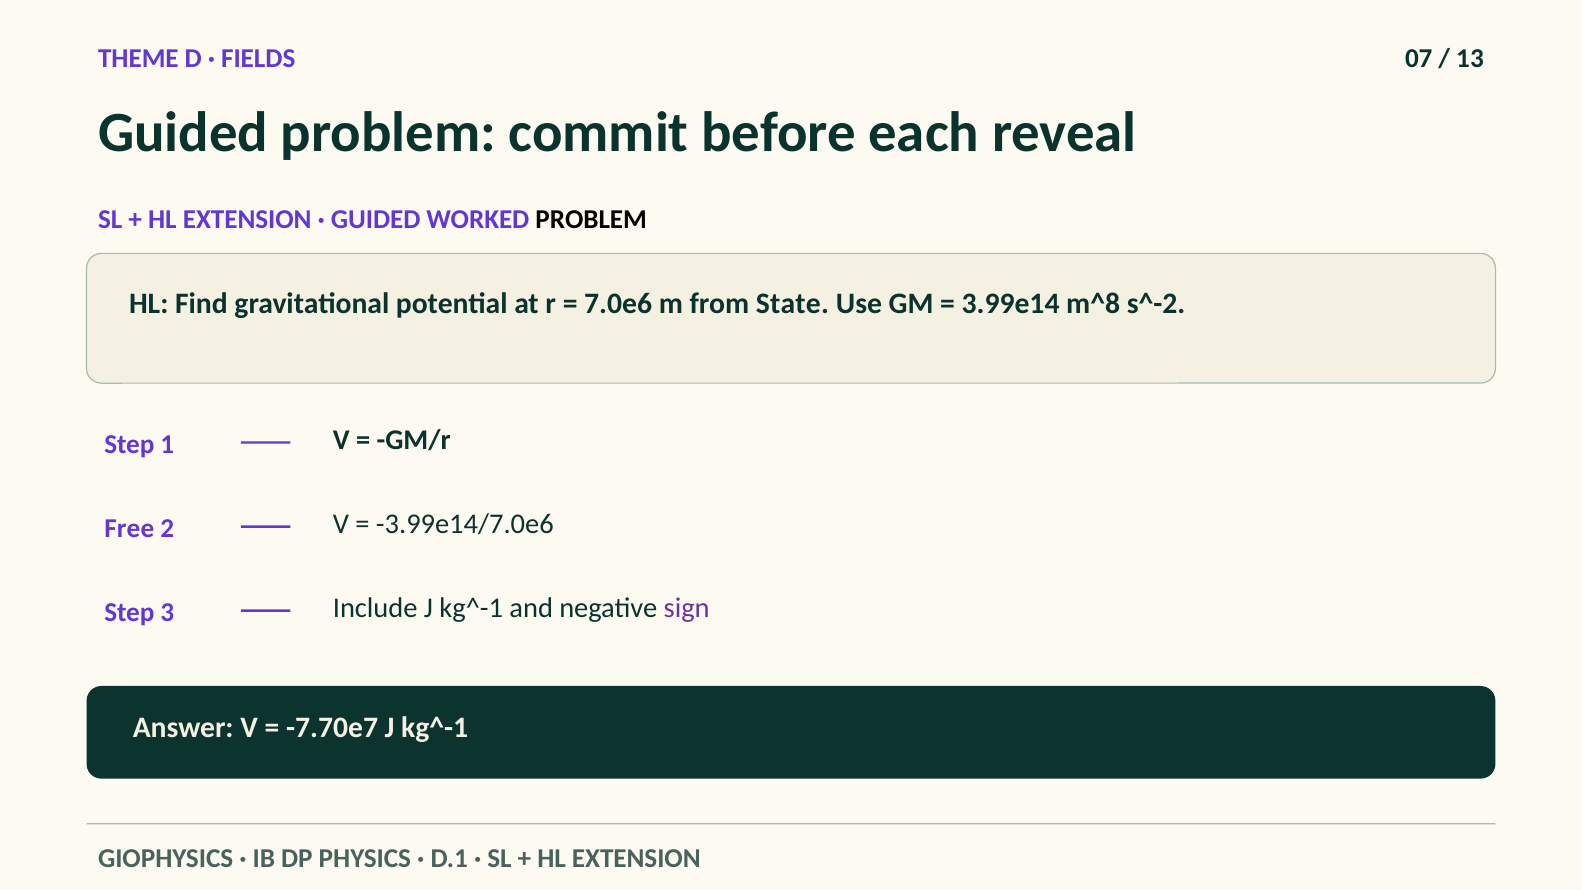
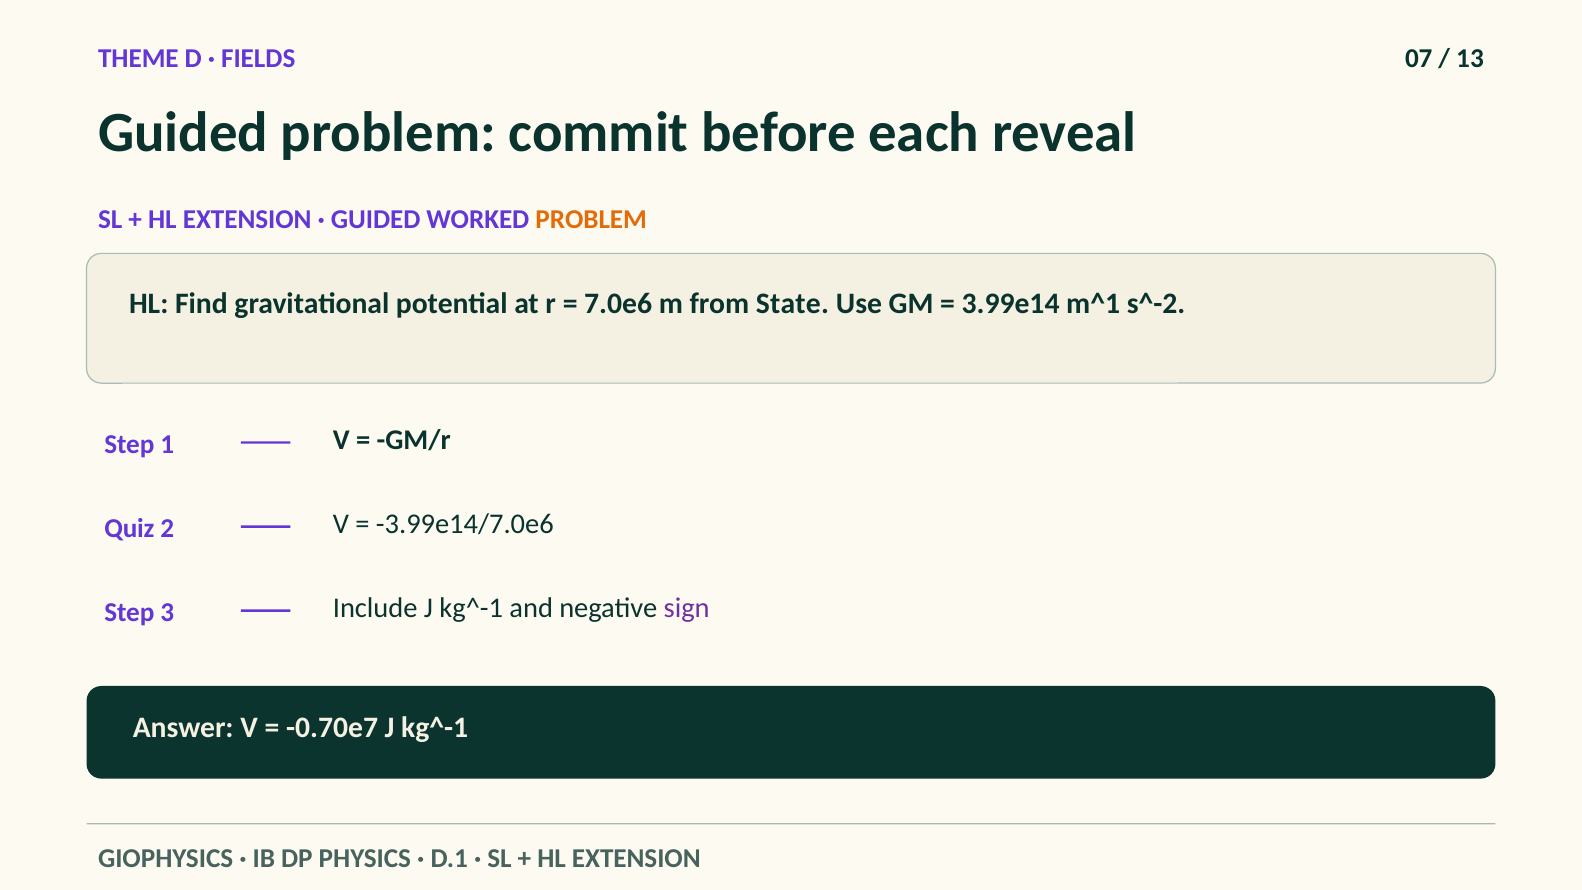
PROBLEM at (591, 219) colour: black -> orange
m^8: m^8 -> m^1
Free: Free -> Quiz
-7.70e7: -7.70e7 -> -0.70e7
